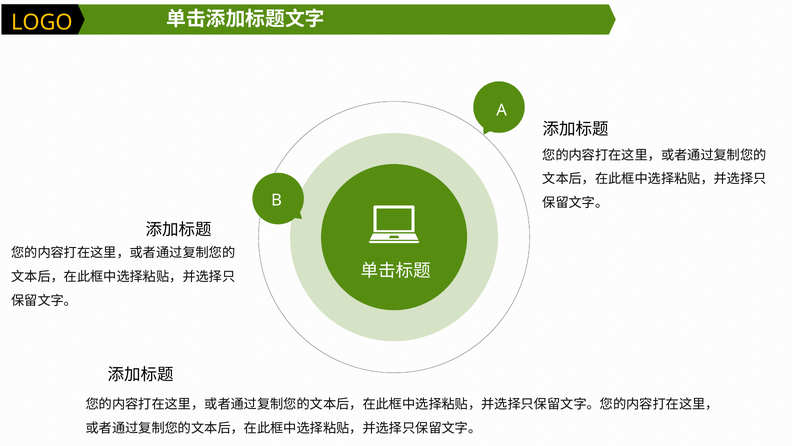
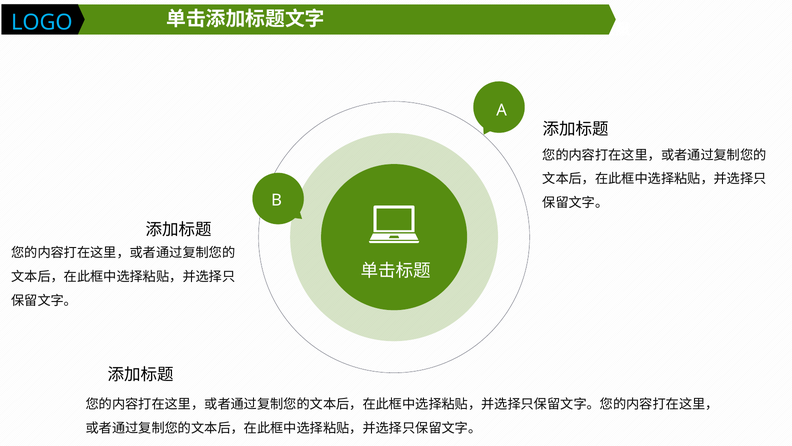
LOGO colour: yellow -> light blue
